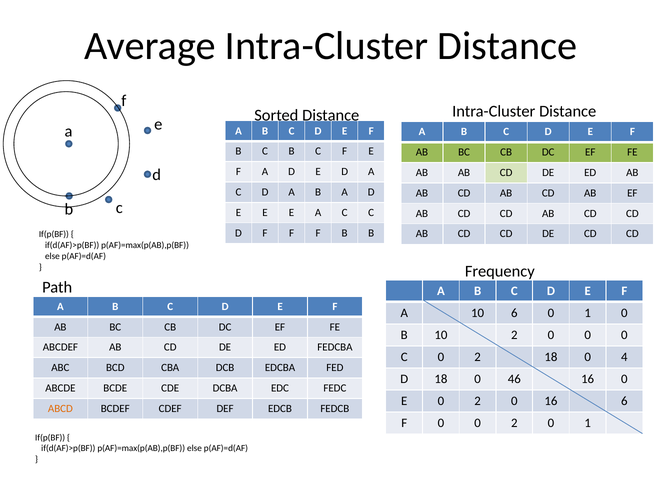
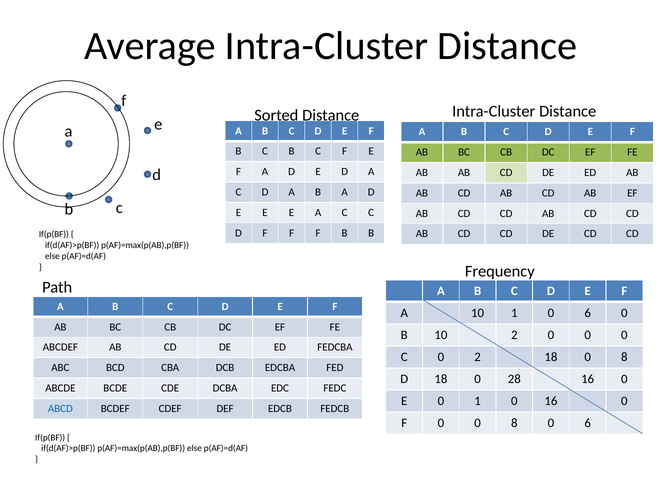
10 6: 6 -> 1
1 at (588, 313): 1 -> 6
18 0 4: 4 -> 8
46: 46 -> 28
E 0 2: 2 -> 1
0 16 6: 6 -> 0
ABCD colour: orange -> blue
0 0 2: 2 -> 8
1 at (588, 423): 1 -> 6
